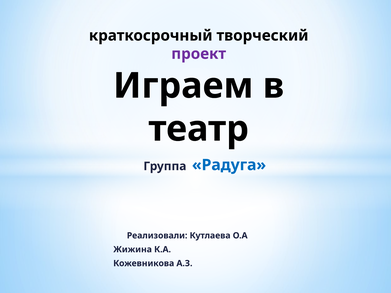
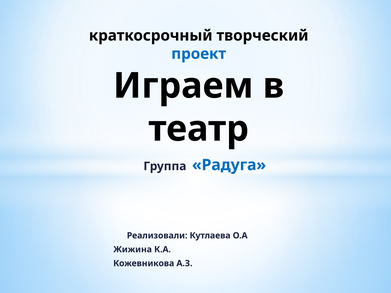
проект colour: purple -> blue
